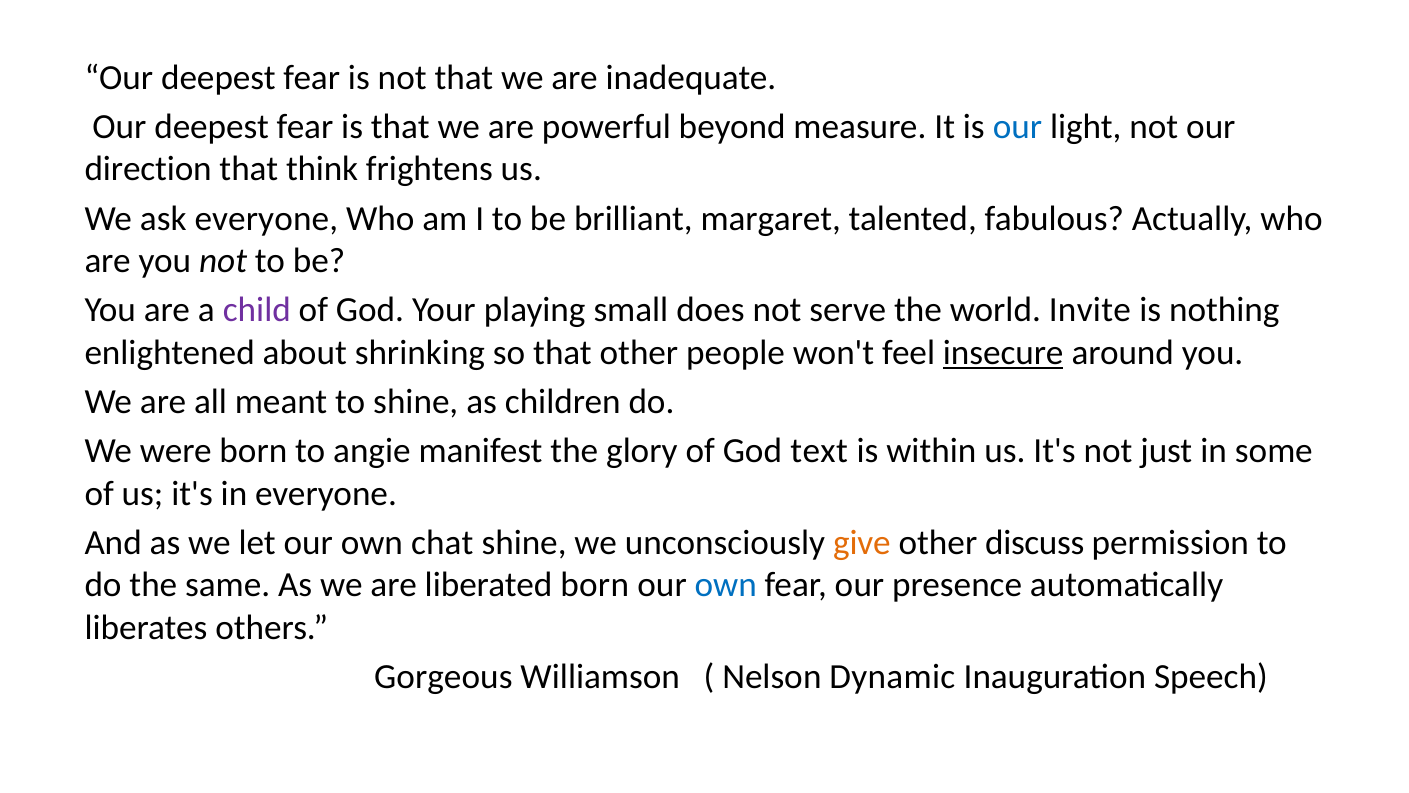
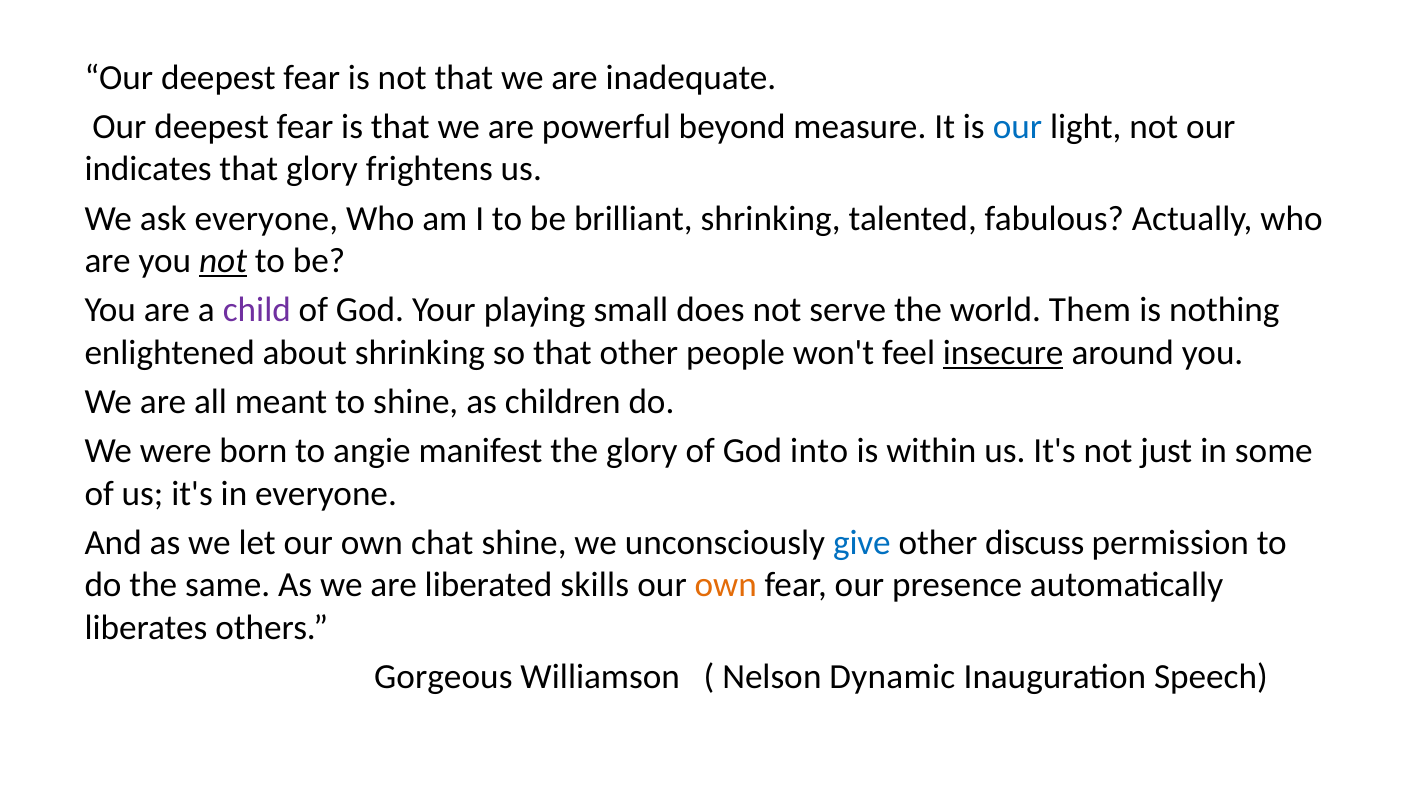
direction: direction -> indicates
that think: think -> glory
brilliant margaret: margaret -> shrinking
not at (223, 261) underline: none -> present
Invite: Invite -> Them
text: text -> into
give colour: orange -> blue
liberated born: born -> skills
own at (726, 585) colour: blue -> orange
